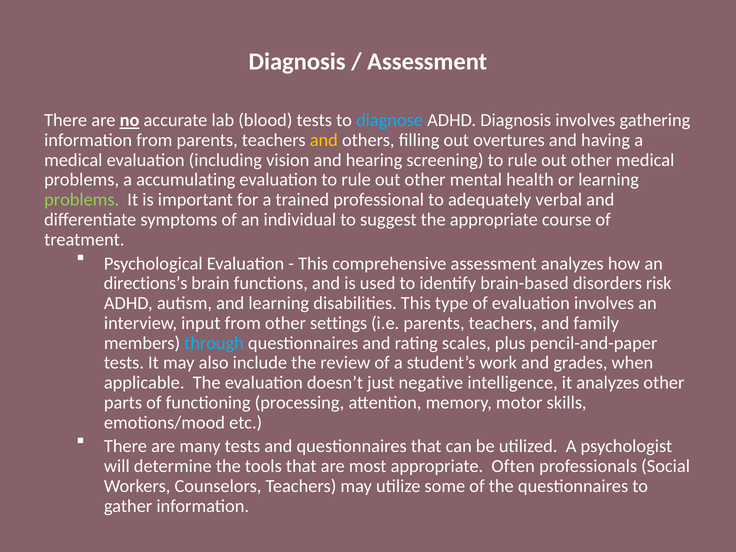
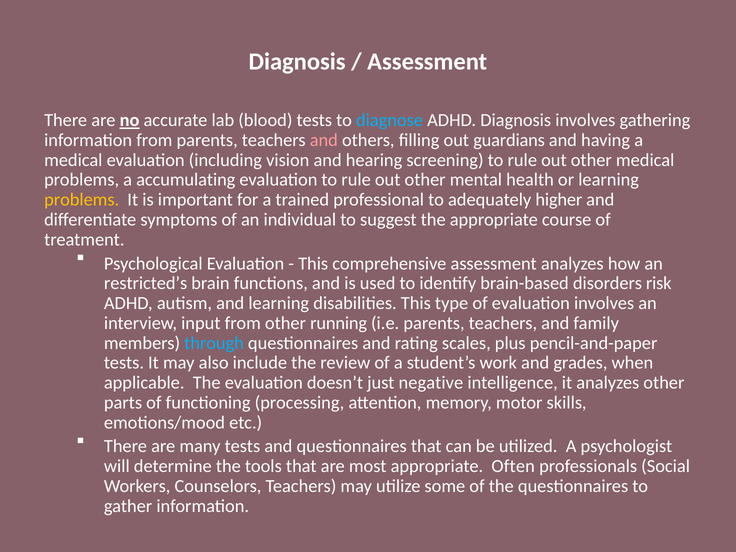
and at (324, 140) colour: yellow -> pink
overtures: overtures -> guardians
problems at (82, 200) colour: light green -> yellow
verbal: verbal -> higher
directions’s: directions’s -> restricted’s
settings: settings -> running
